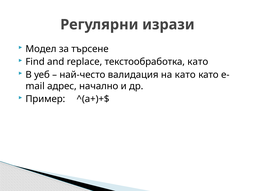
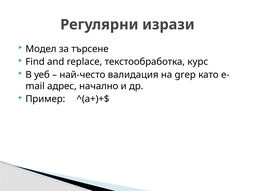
текстообработка като: като -> курс
на като: като -> grep
